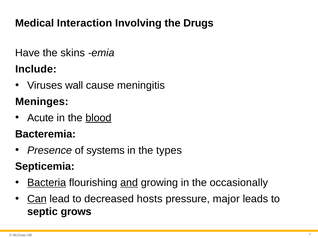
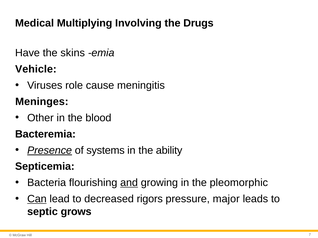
Interaction: Interaction -> Multiplying
Include: Include -> Vehicle
wall: wall -> role
Acute: Acute -> Other
blood underline: present -> none
Presence underline: none -> present
types: types -> ability
Bacteria underline: present -> none
occasionally: occasionally -> pleomorphic
hosts: hosts -> rigors
